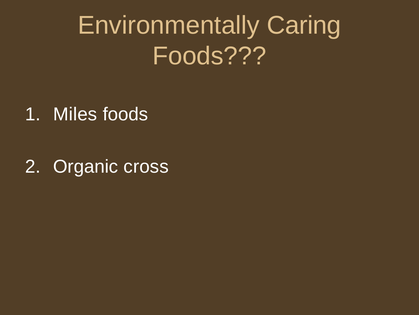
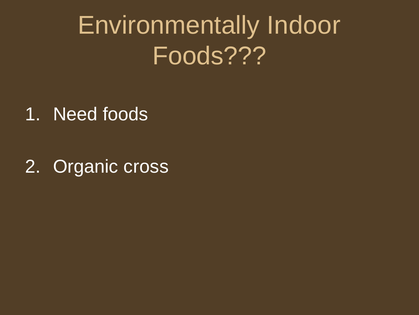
Caring: Caring -> Indoor
Miles: Miles -> Need
